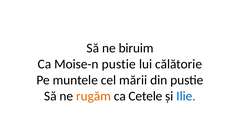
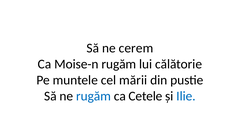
biruim: biruim -> cerem
Moise-n pustie: pustie -> rugăm
rugăm at (94, 96) colour: orange -> blue
